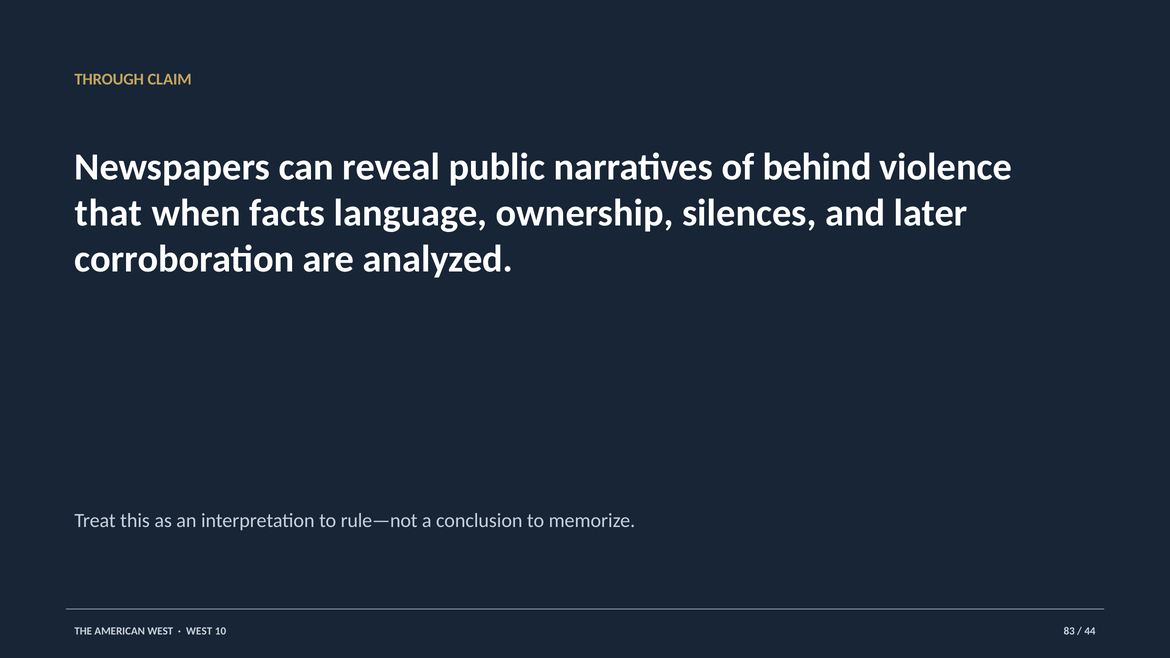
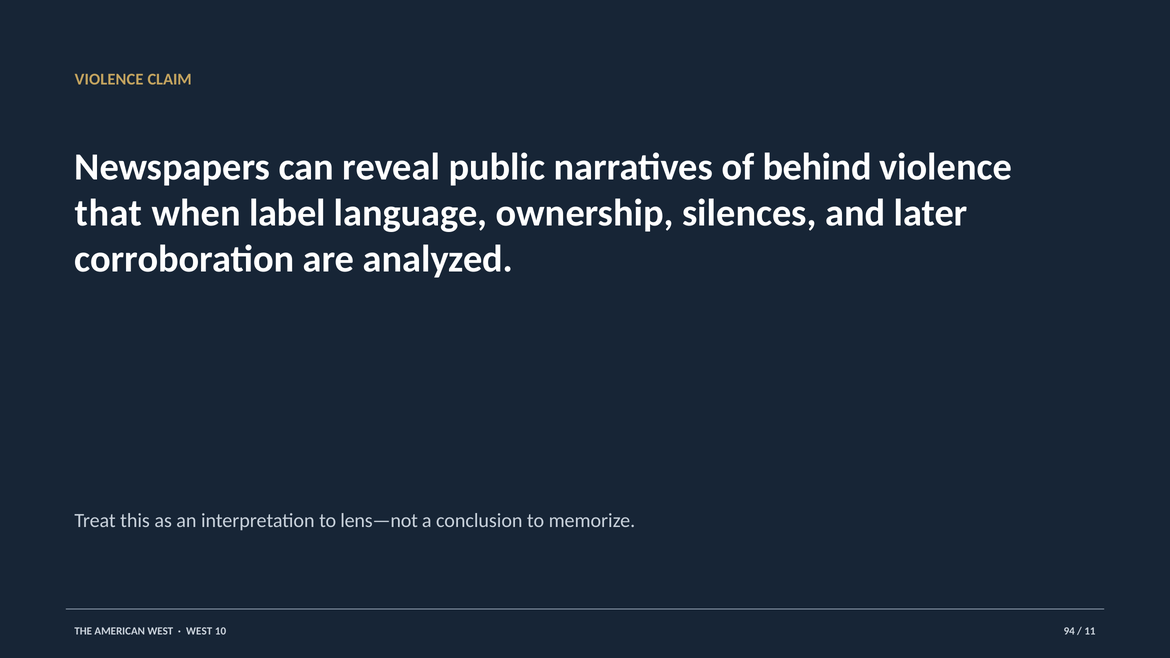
THROUGH at (109, 79): THROUGH -> VIOLENCE
facts: facts -> label
rule—not: rule—not -> lens—not
83: 83 -> 94
44: 44 -> 11
